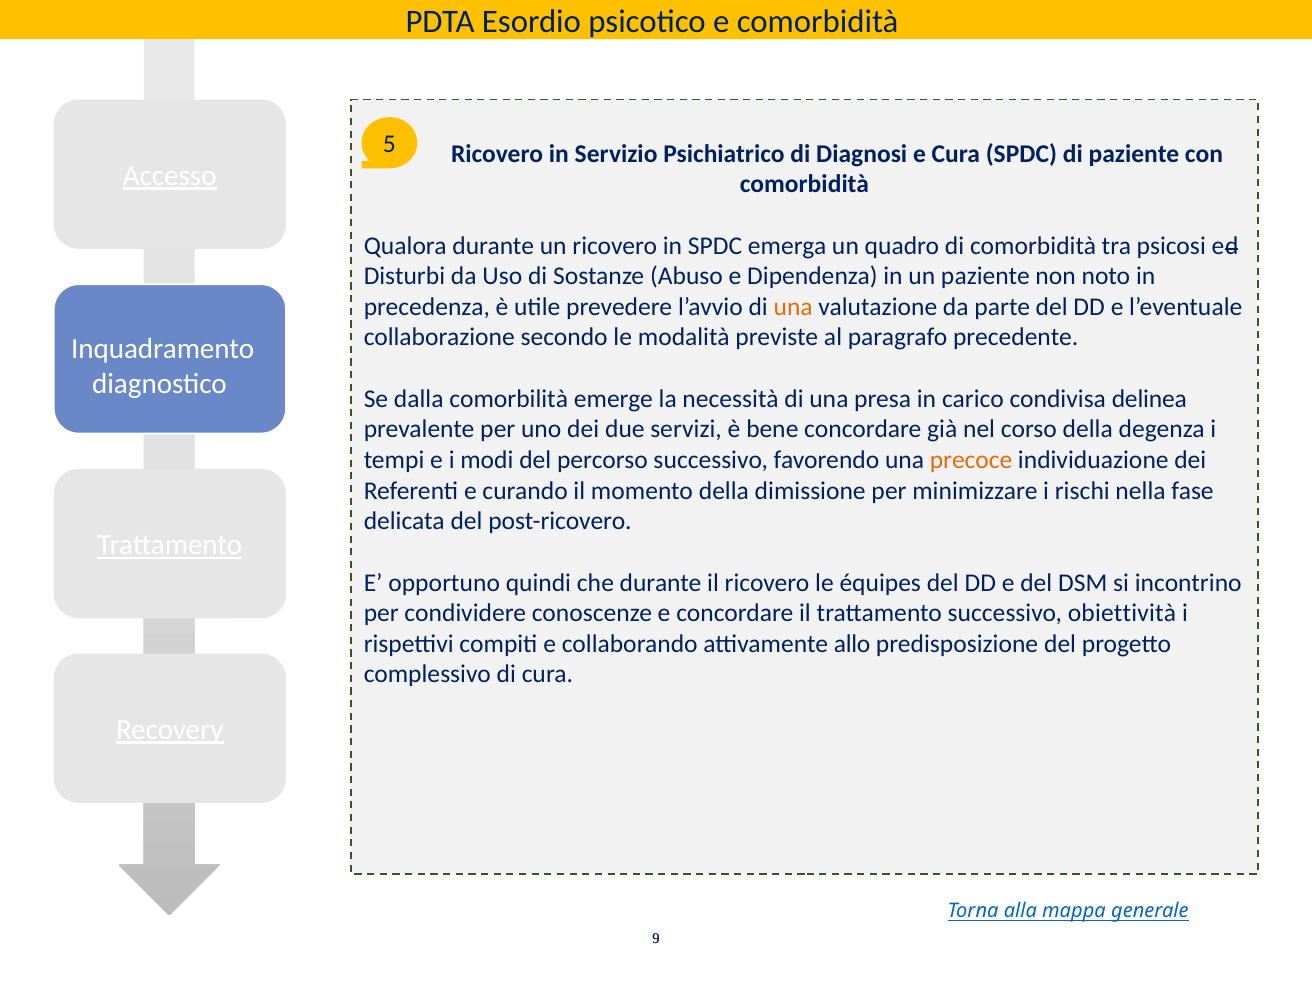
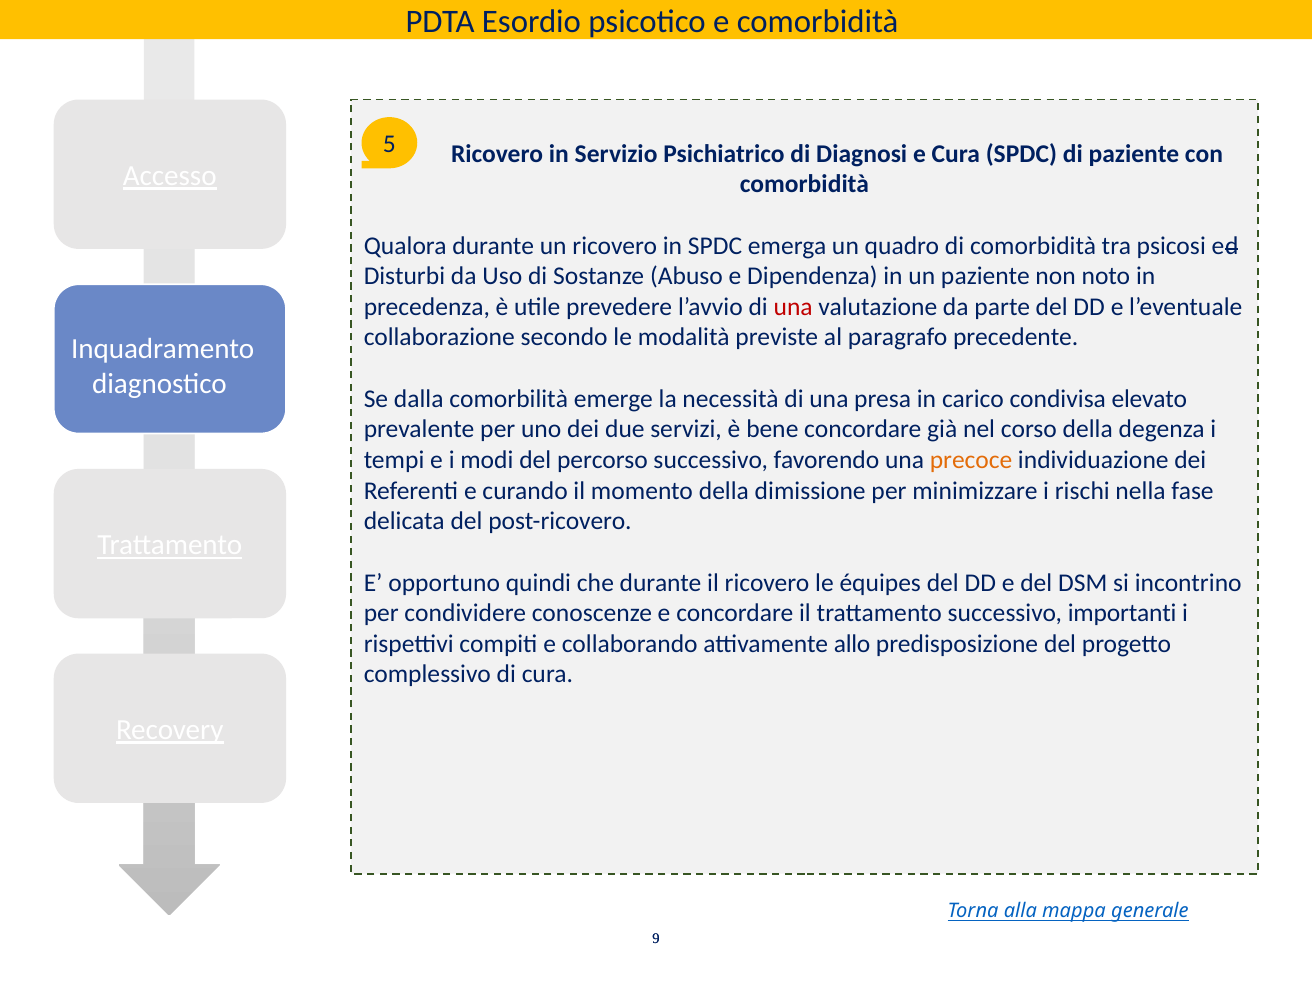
una at (793, 307) colour: orange -> red
delinea: delinea -> elevato
obiettività: obiettività -> importanti
